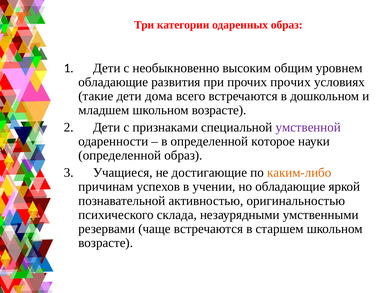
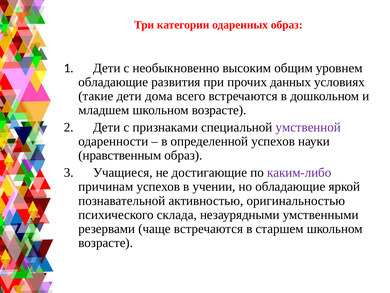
прочих прочих: прочих -> данных
определенной которое: которое -> успехов
определенной at (120, 155): определенной -> нравственным
каким-либо colour: orange -> purple
